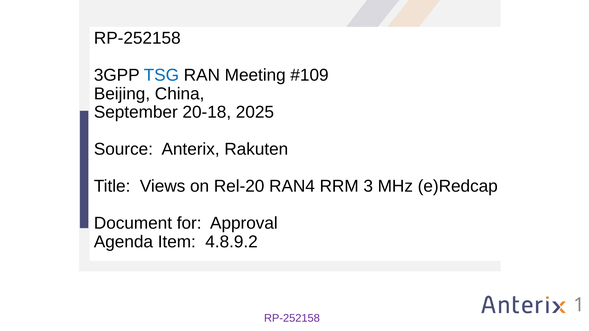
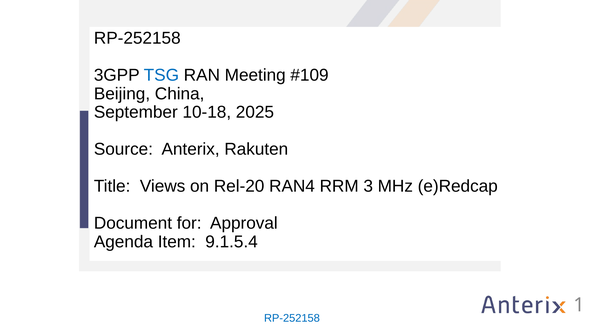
20-18: 20-18 -> 10-18
4.8.9.2: 4.8.9.2 -> 9.1.5.4
RP-252158 at (292, 318) colour: purple -> blue
